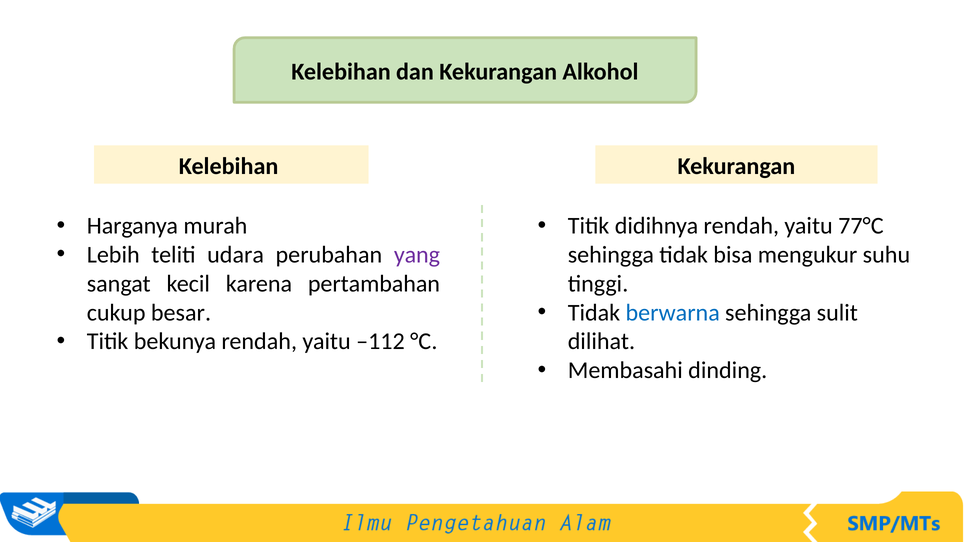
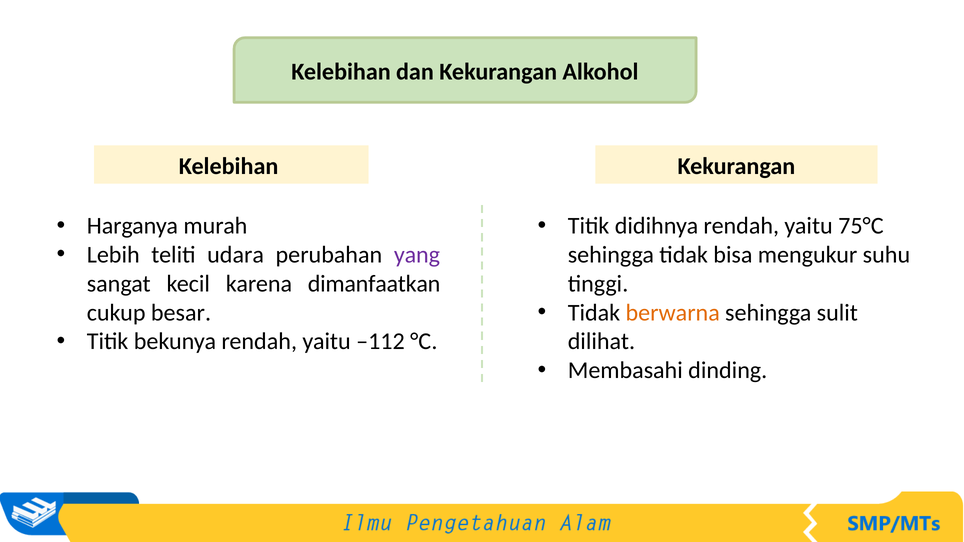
77°C: 77°C -> 75°C
pertambahan: pertambahan -> dimanfaatkan
berwarna colour: blue -> orange
